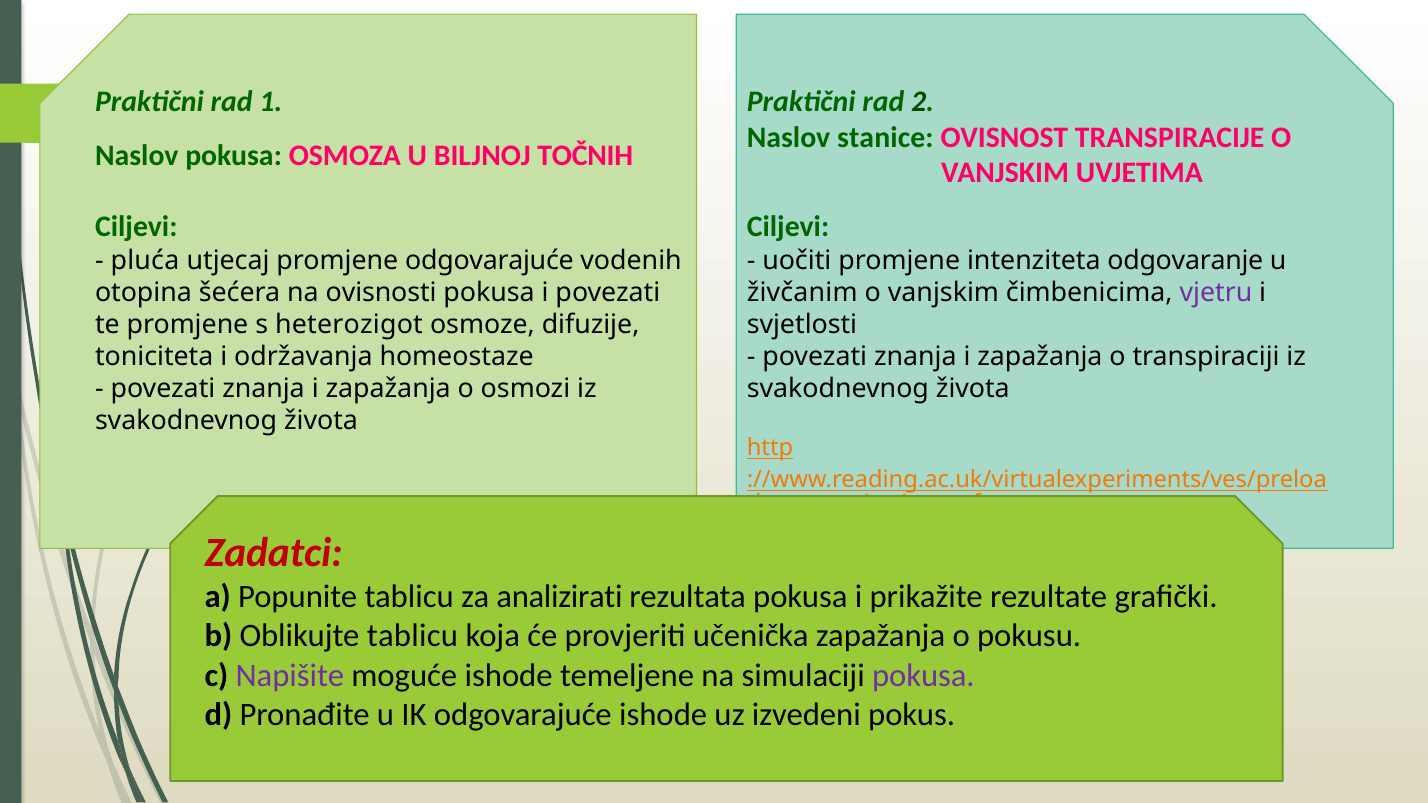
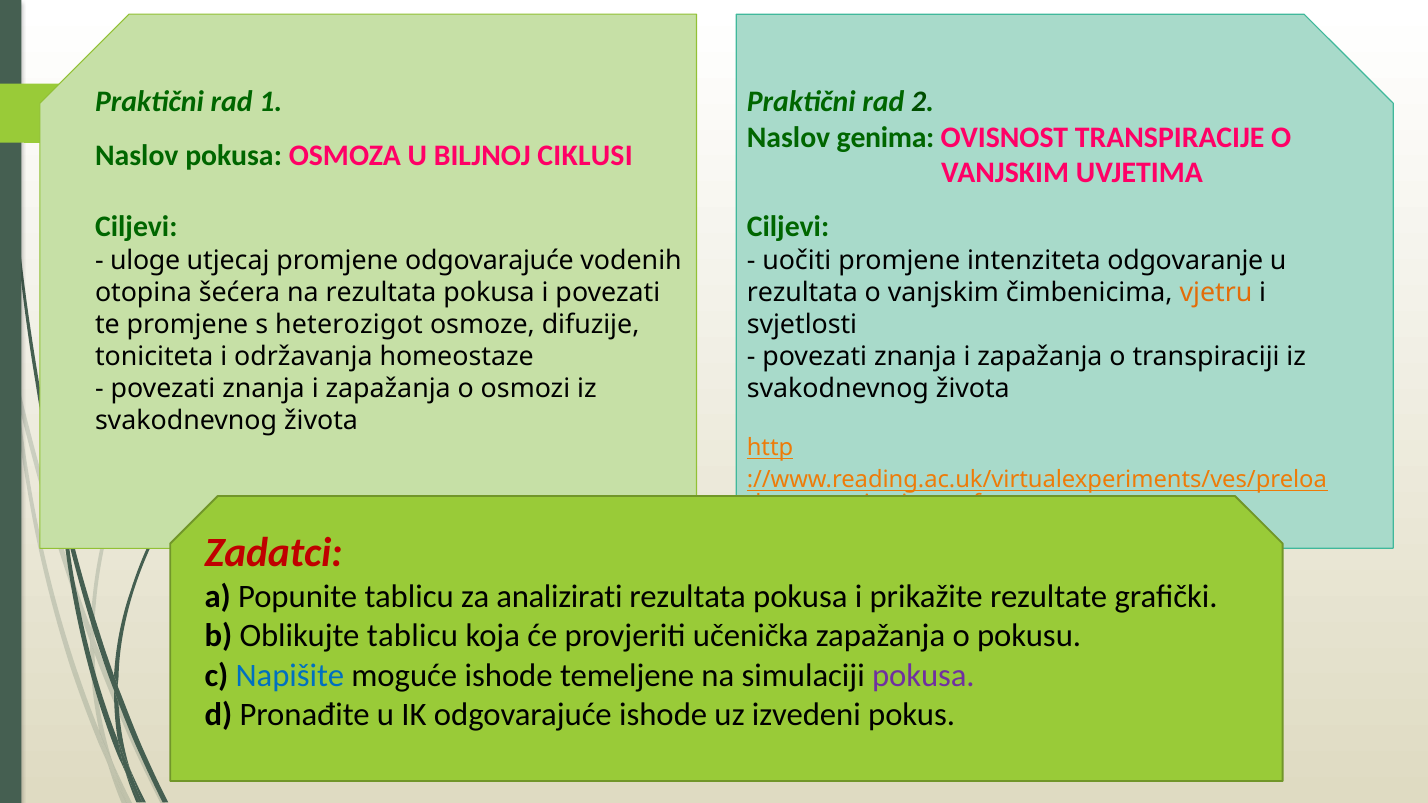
stanice: stanice -> genima
TOČNIH: TOČNIH -> CIKLUSI
pluća: pluća -> uloge
na ovisnosti: ovisnosti -> rezultata
živčanim at (802, 293): živčanim -> rezultata
vjetru colour: purple -> orange
Napišite colour: purple -> blue
